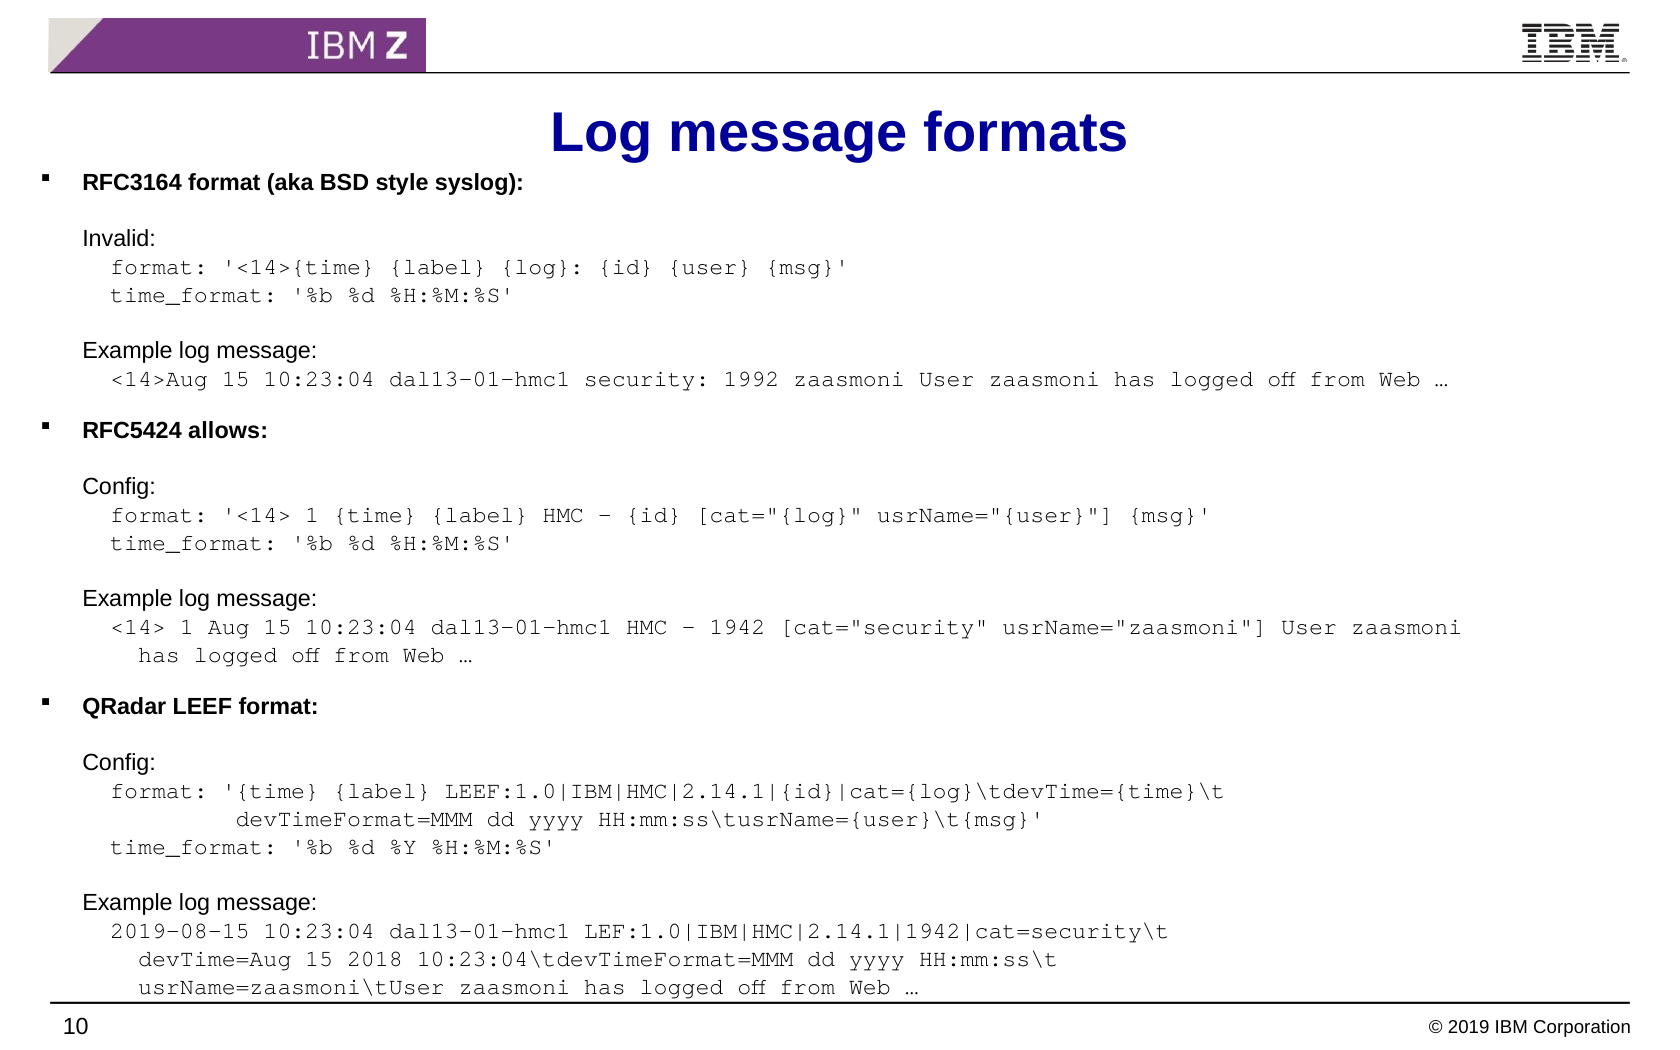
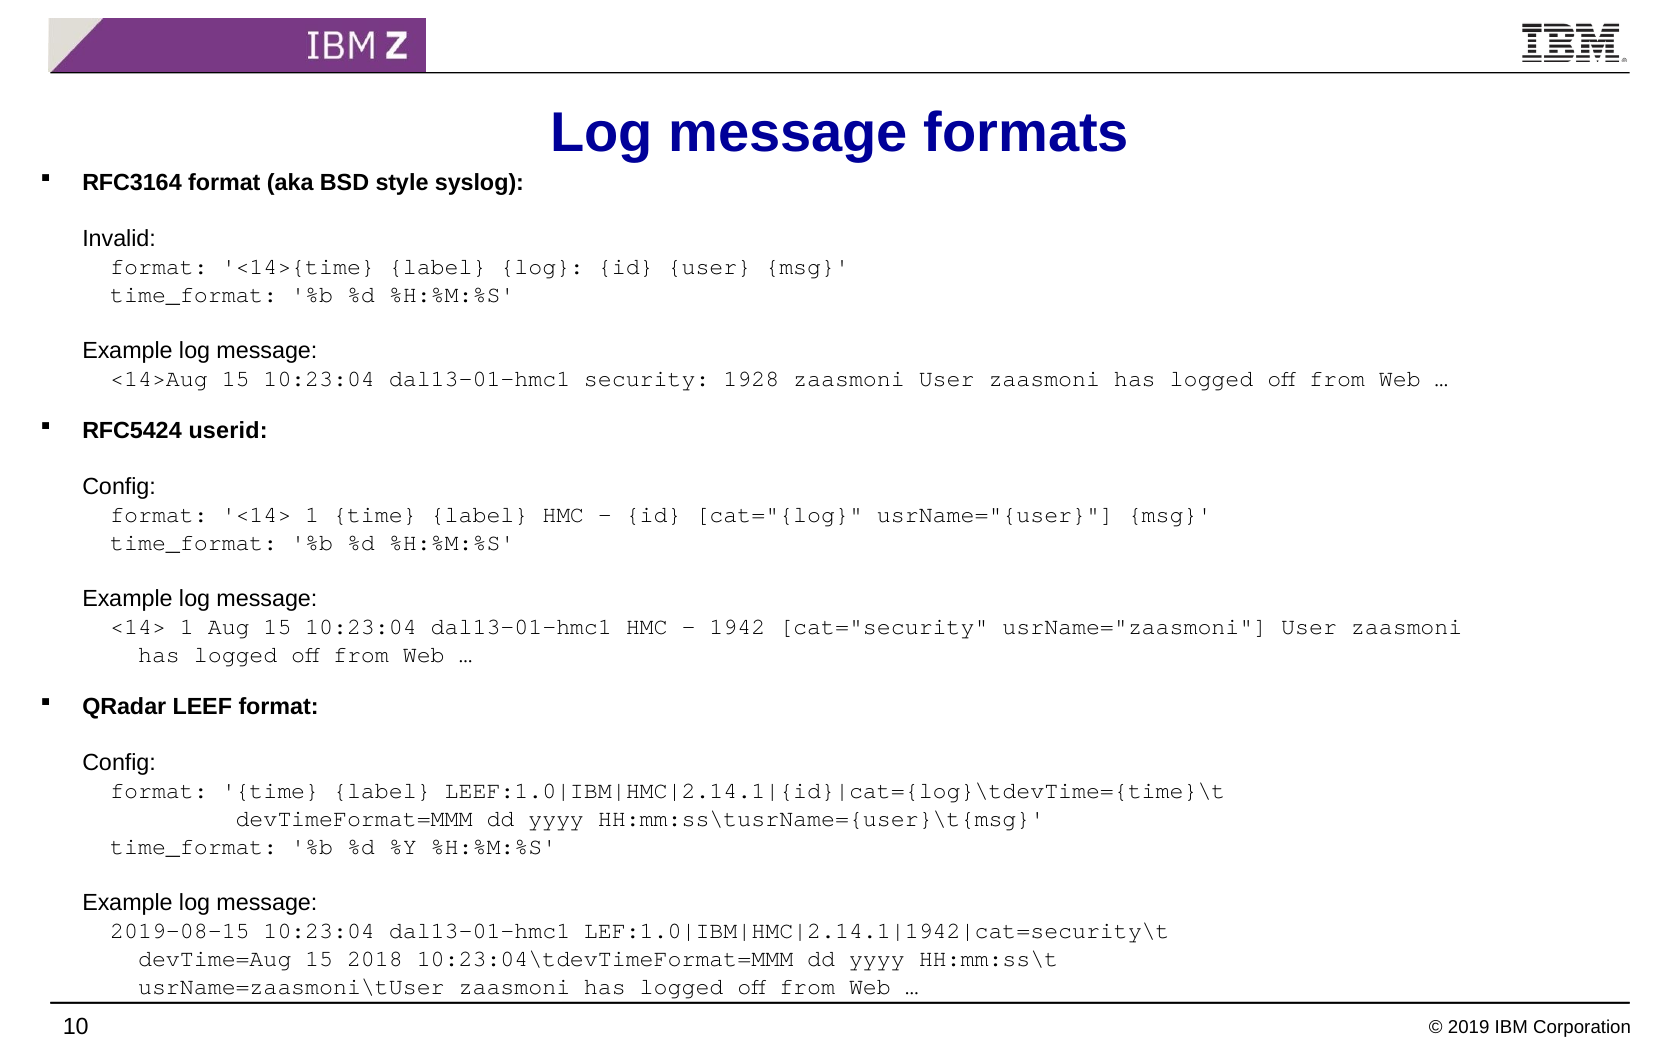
1992: 1992 -> 1928
allows: allows -> userid
